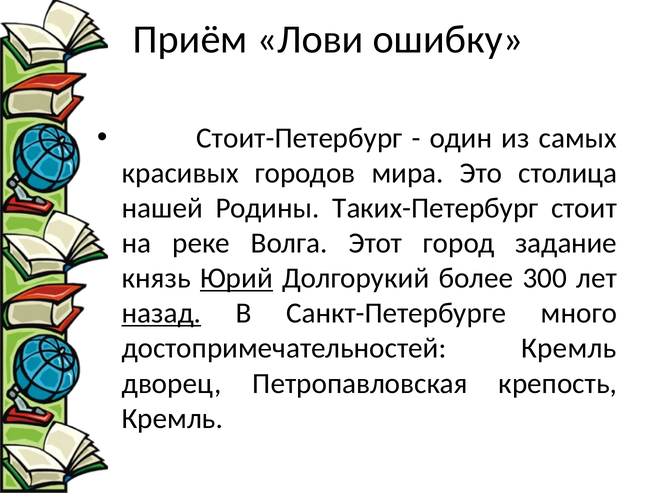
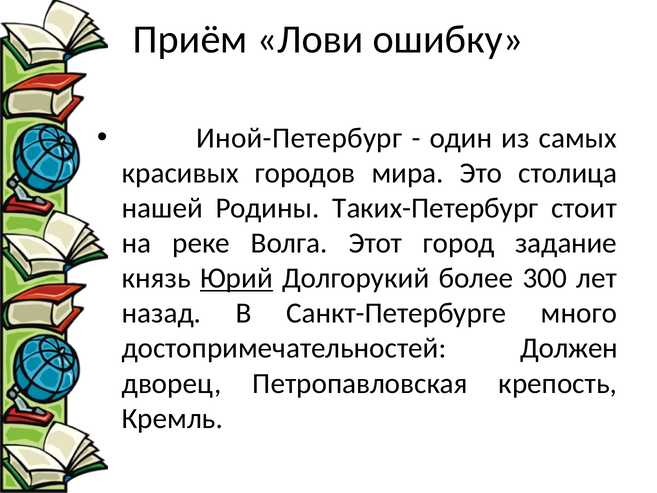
Стоит-Петербург: Стоит-Петербург -> Иной-Петербург
назад underline: present -> none
достопримечательностей Кремль: Кремль -> Должен
